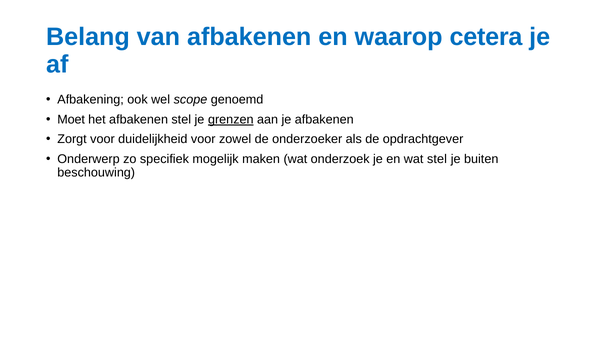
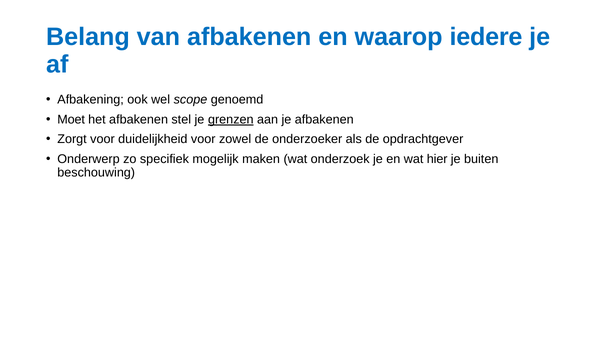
cetera: cetera -> iedere
wat stel: stel -> hier
